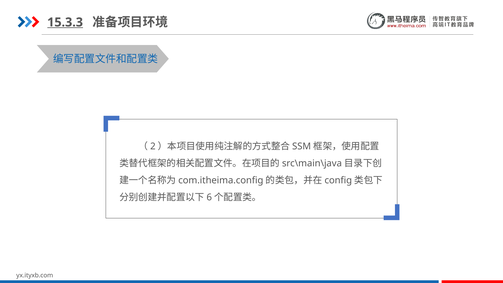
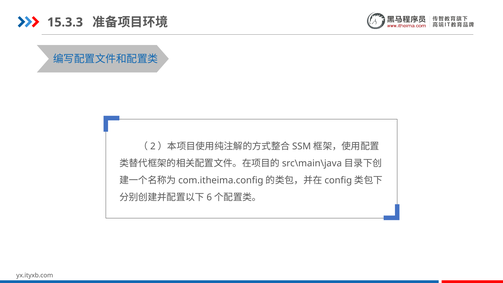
15.3.3 underline: present -> none
